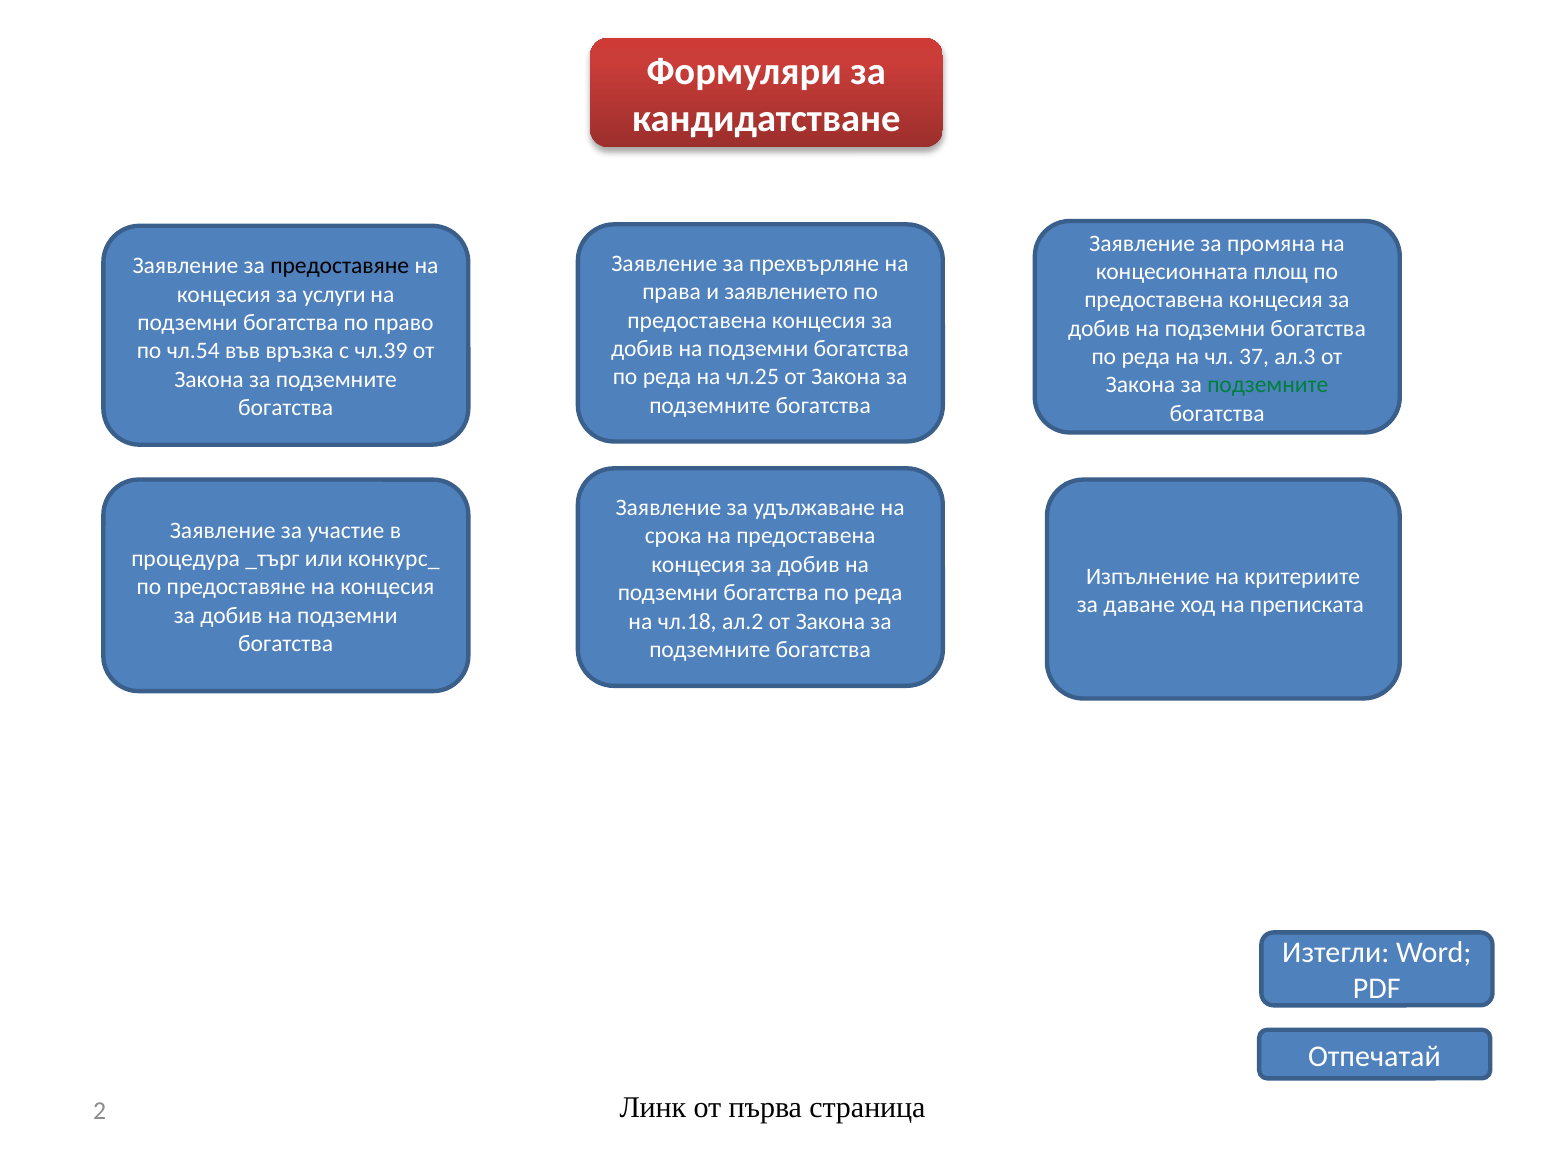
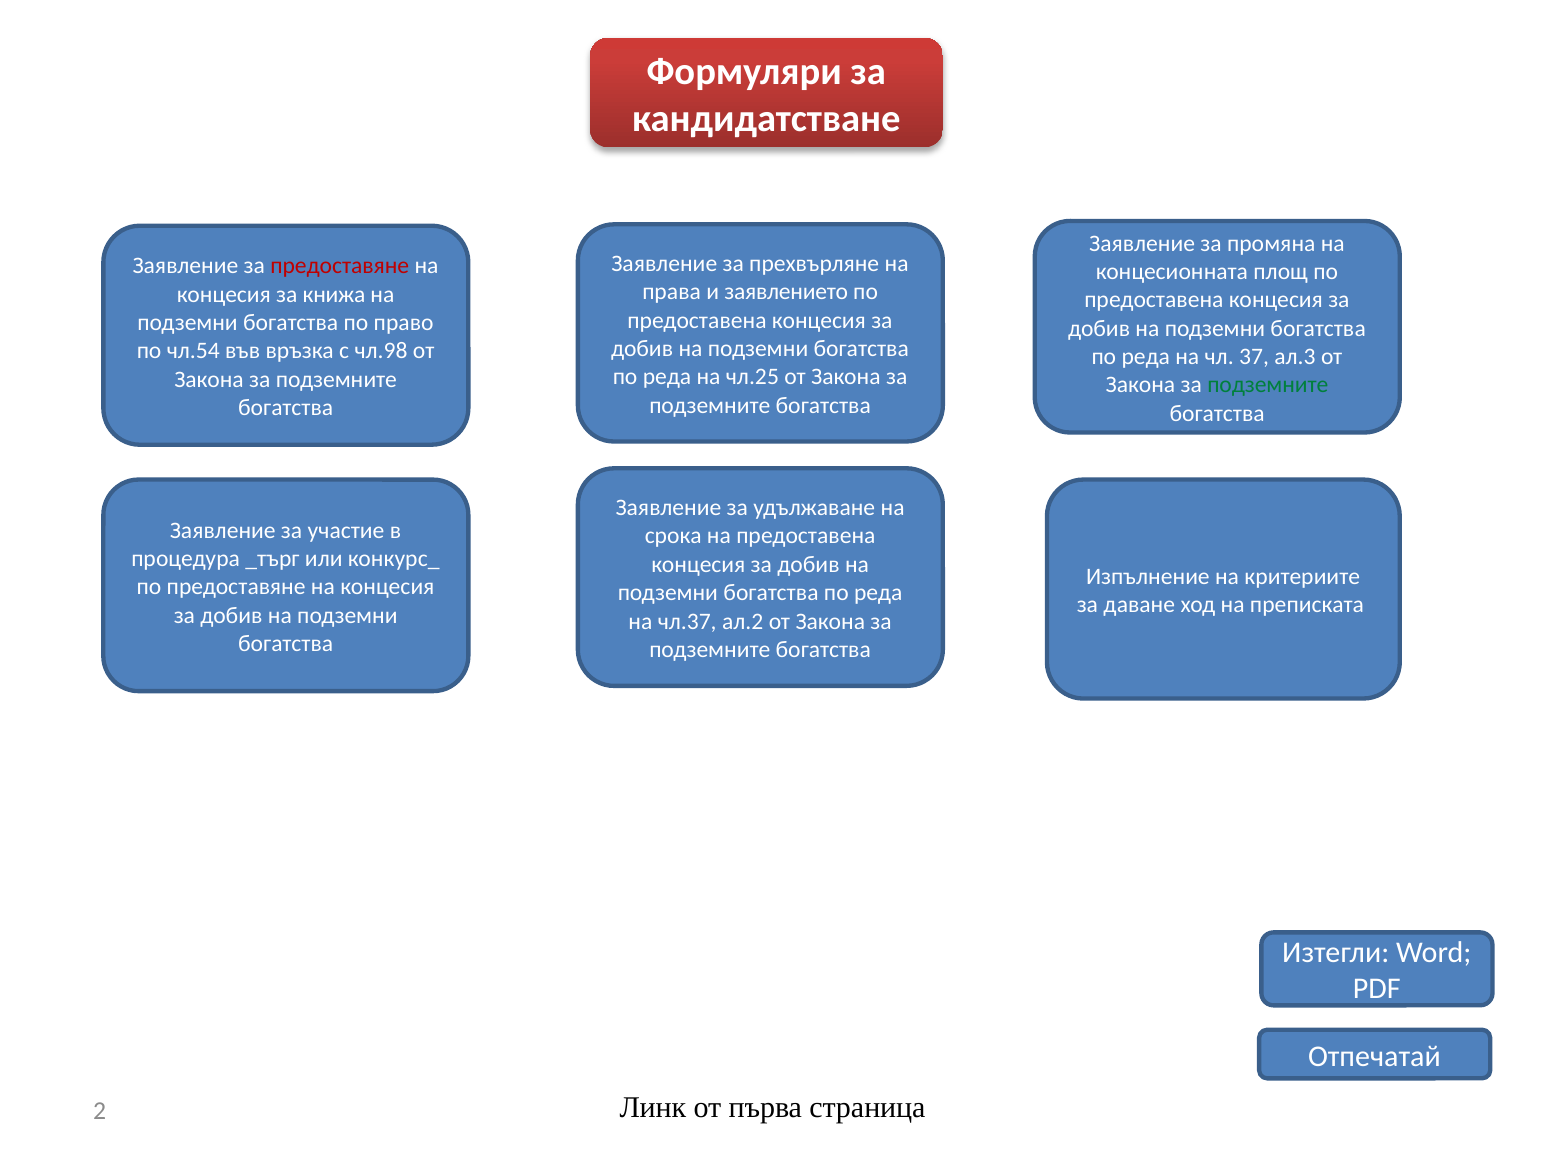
предоставяне at (340, 266) colour: black -> red
услуги: услуги -> книжа
чл.39: чл.39 -> чл.98
чл.18: чл.18 -> чл.37
